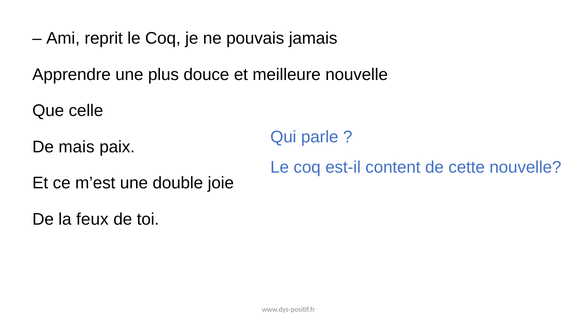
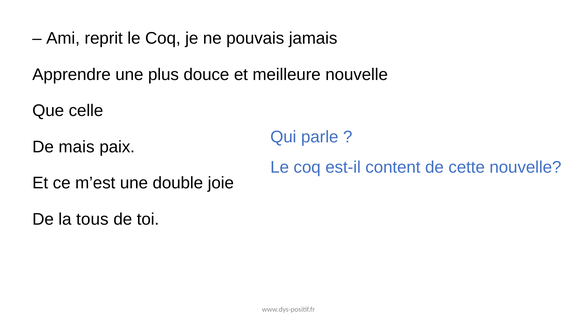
feux: feux -> tous
